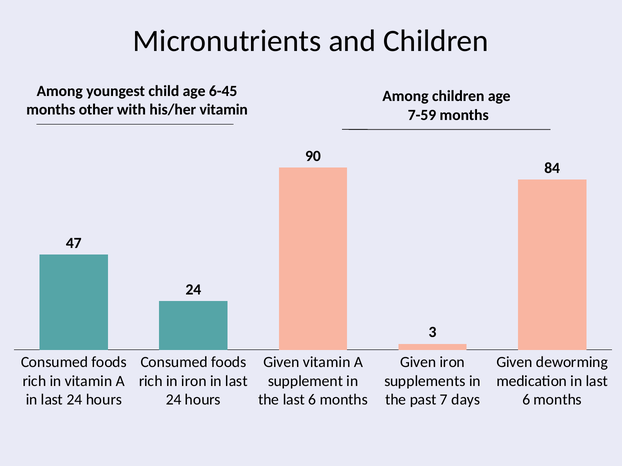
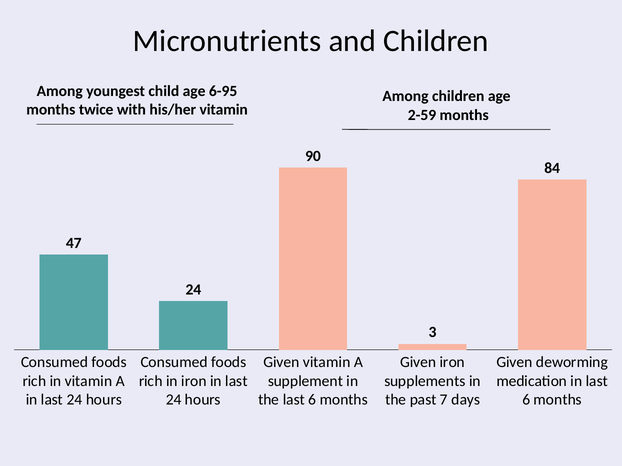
6-45: 6-45 -> 6-95
other: other -> twice
7-59: 7-59 -> 2-59
